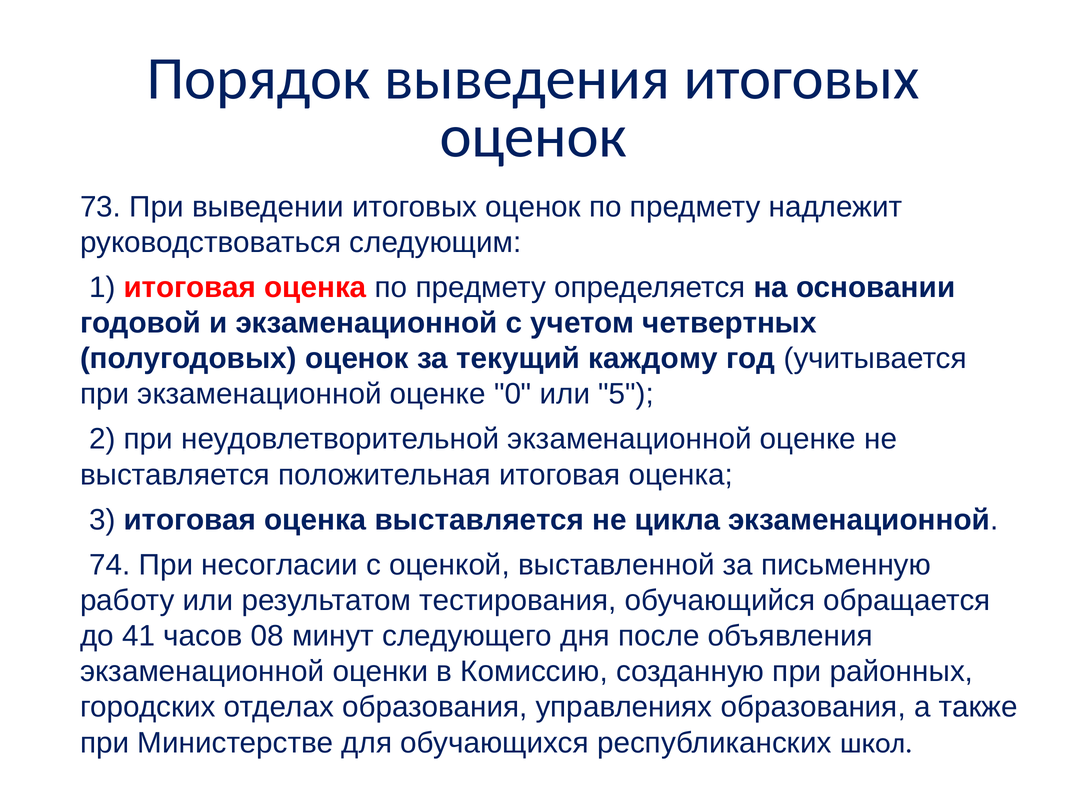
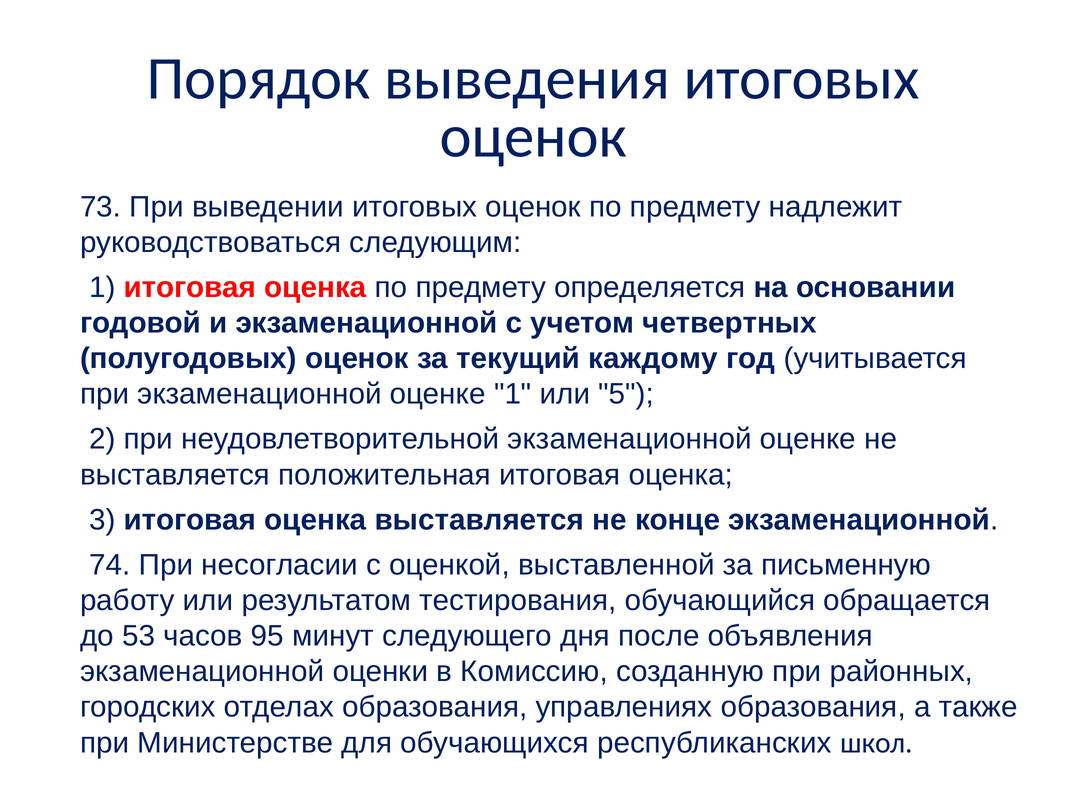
оценке 0: 0 -> 1
цикла: цикла -> конце
41: 41 -> 53
08: 08 -> 95
